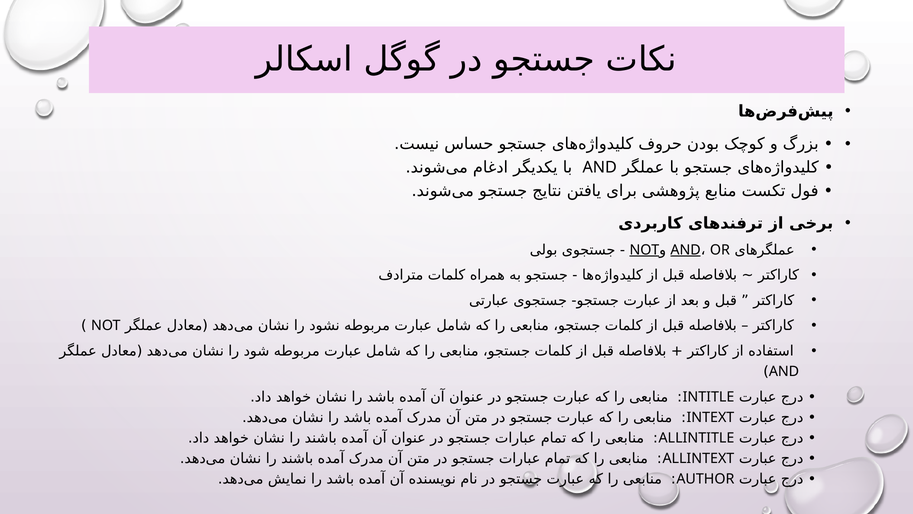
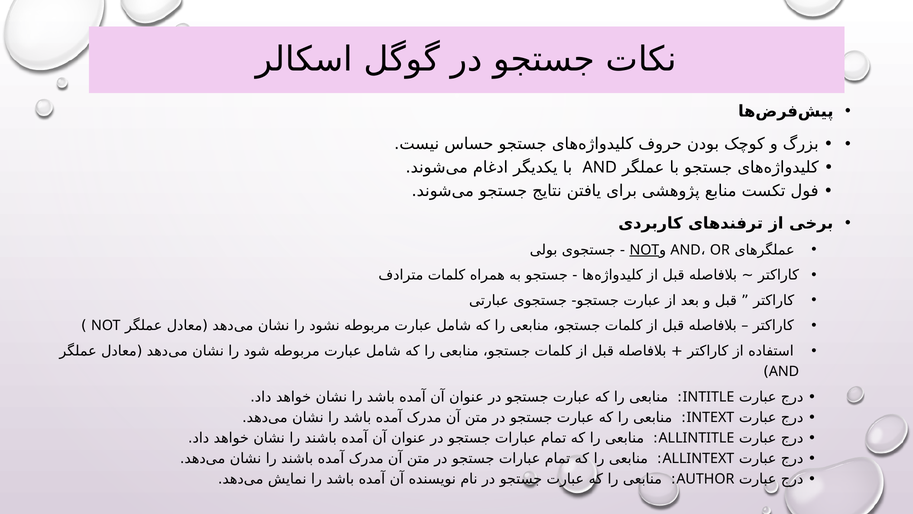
AND at (686, 250) underline: present -> none
